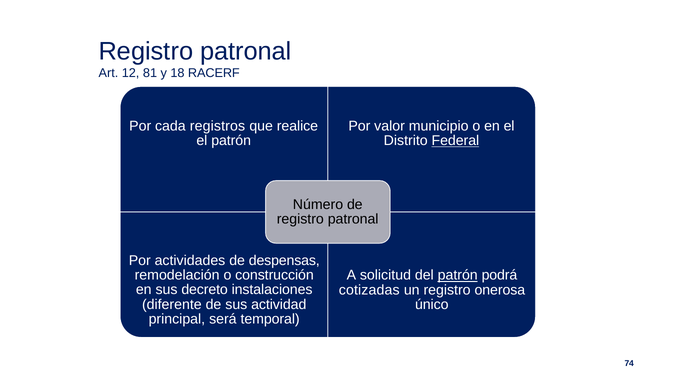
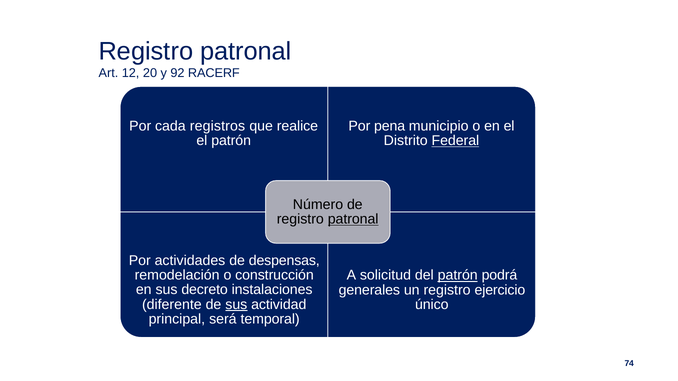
81: 81 -> 20
18: 18 -> 92
valor: valor -> pena
patronal at (353, 219) underline: none -> present
cotizadas: cotizadas -> generales
onerosa: onerosa -> ejercicio
sus at (236, 305) underline: none -> present
